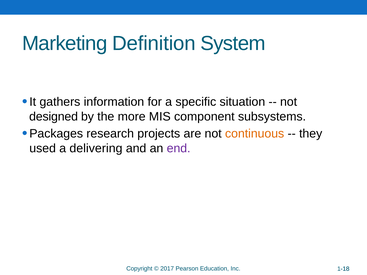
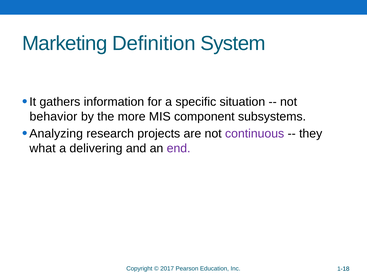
designed: designed -> behavior
Packages: Packages -> Analyzing
continuous colour: orange -> purple
used: used -> what
